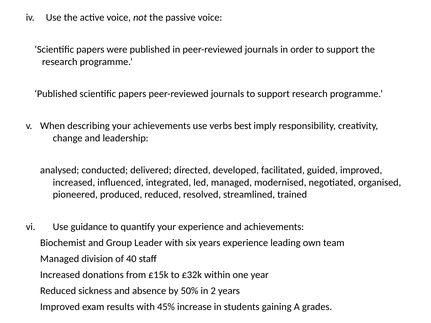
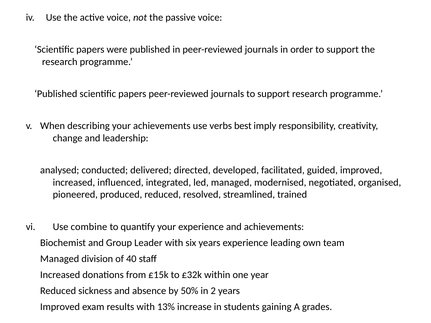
guidance: guidance -> combine
45%: 45% -> 13%
